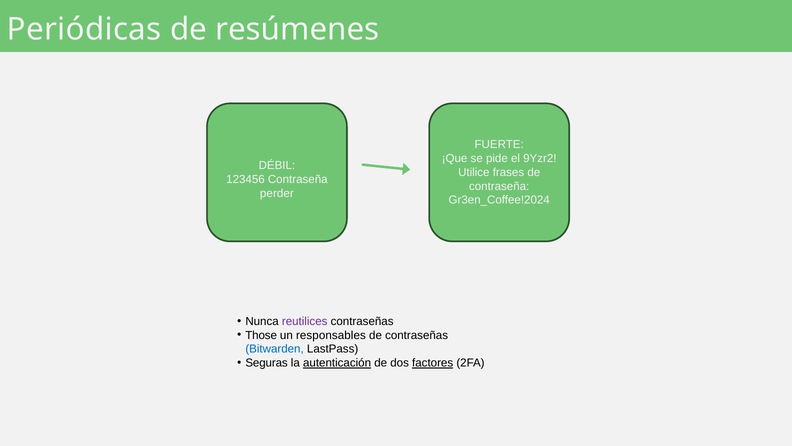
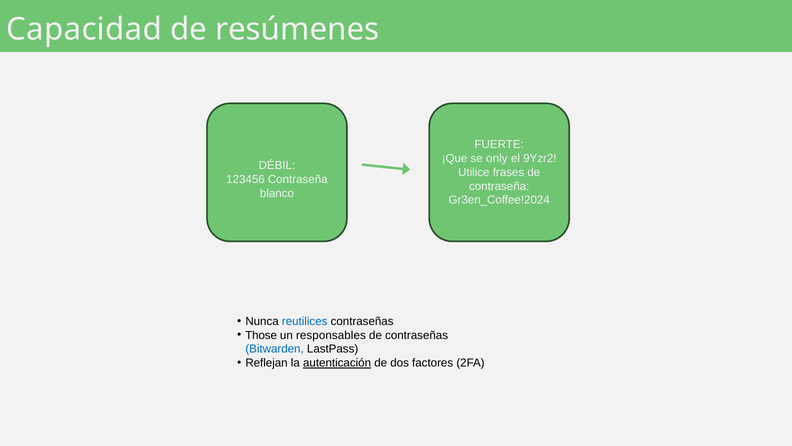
Periódicas: Periódicas -> Capacidad
pide: pide -> only
perder: perder -> blanco
reutilices colour: purple -> blue
Seguras: Seguras -> Reflejan
factores underline: present -> none
